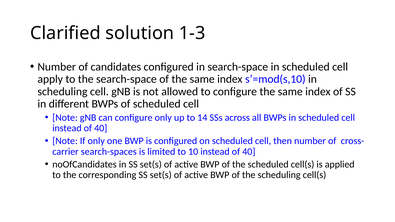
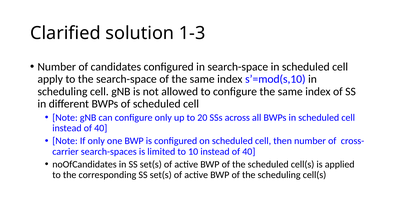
14: 14 -> 20
